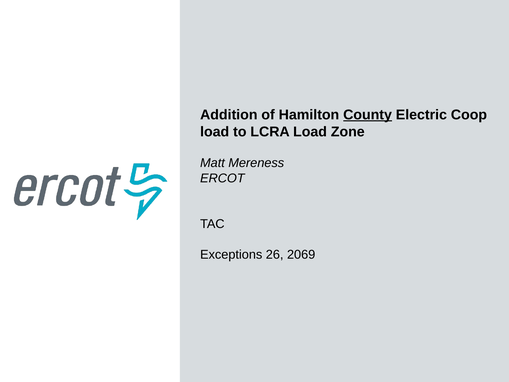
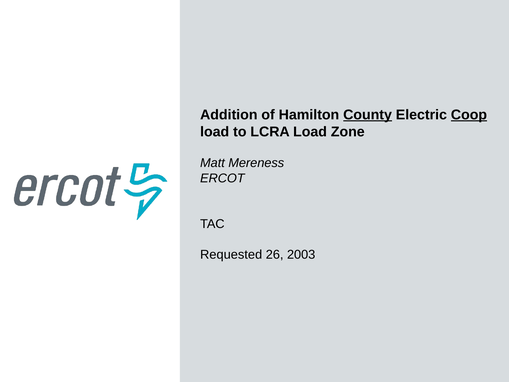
Coop underline: none -> present
Exceptions: Exceptions -> Requested
2069: 2069 -> 2003
